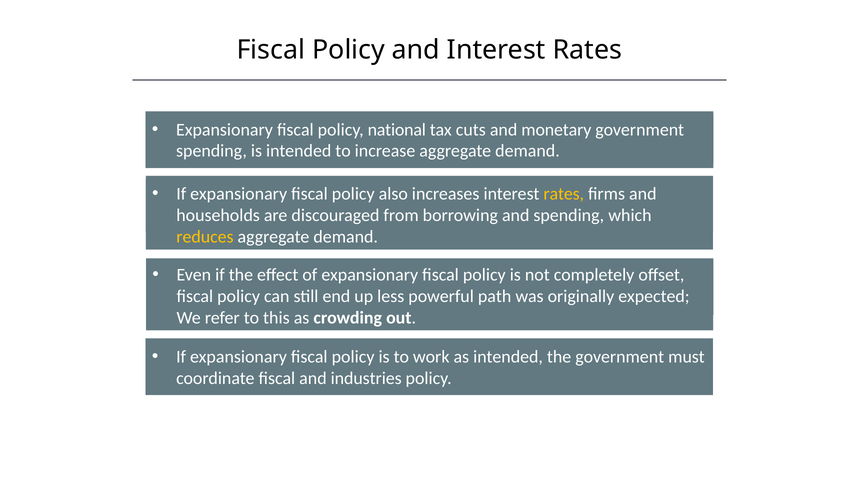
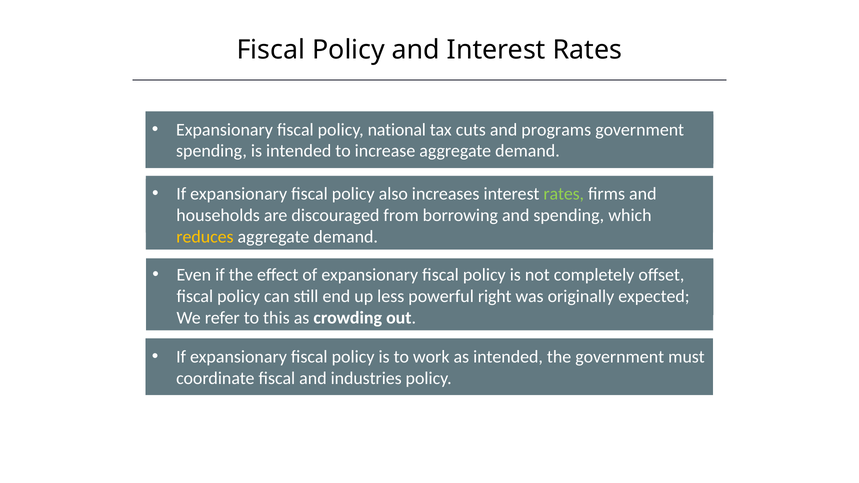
monetary: monetary -> programs
rates at (564, 194) colour: yellow -> light green
path: path -> right
